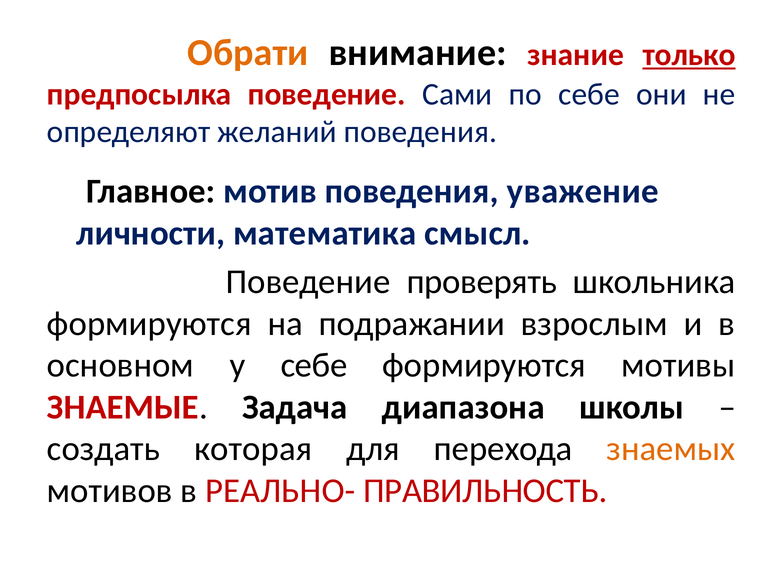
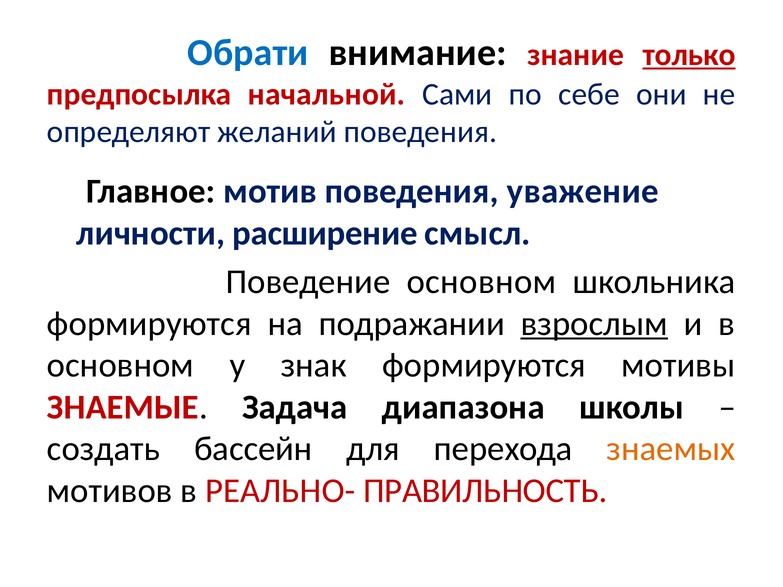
Обрати colour: orange -> blue
предпосылка поведение: поведение -> начальной
математика: математика -> расширение
Поведение проверять: проверять -> основном
взрослым underline: none -> present
у себе: себе -> знак
которая: которая -> бассейн
